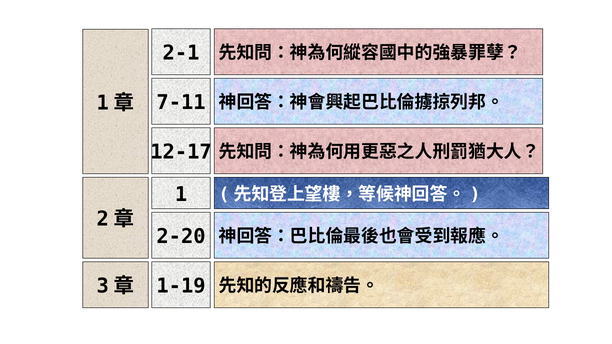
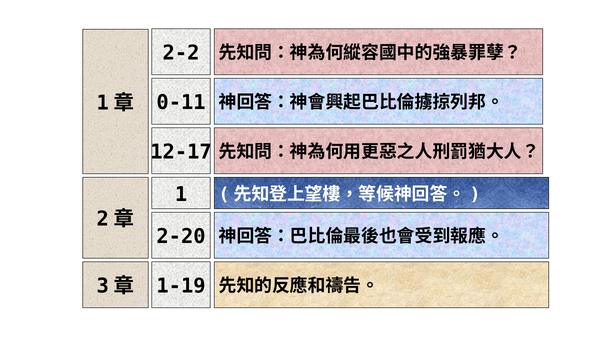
2-1: 2-1 -> 2-2
7-11: 7-11 -> 0-11
